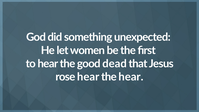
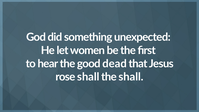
rose hear: hear -> shall
the hear: hear -> shall
